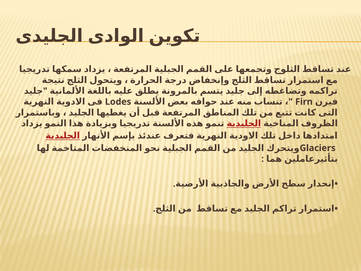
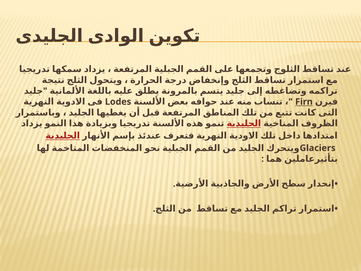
Firn underline: none -> present
